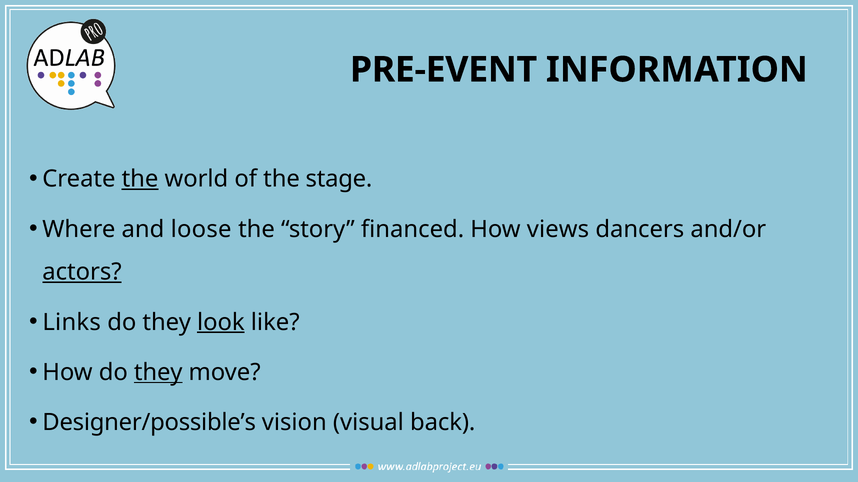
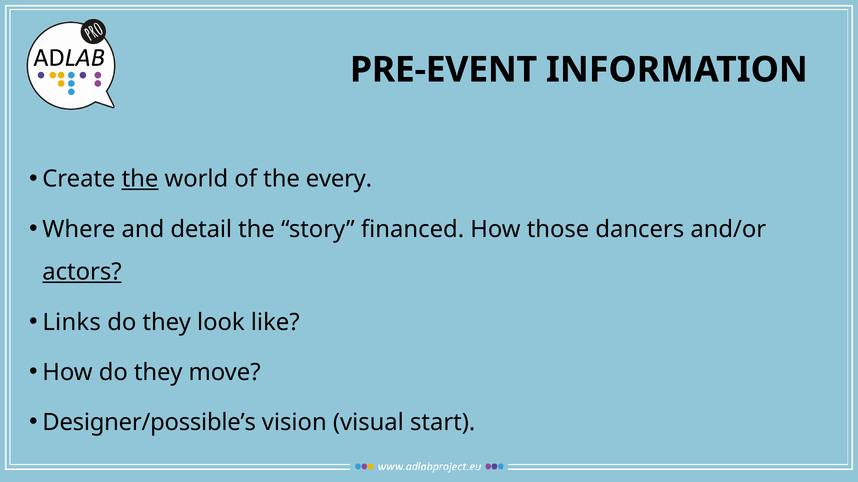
stage: stage -> every
loose: loose -> detail
views: views -> those
look underline: present -> none
they at (158, 373) underline: present -> none
back: back -> start
